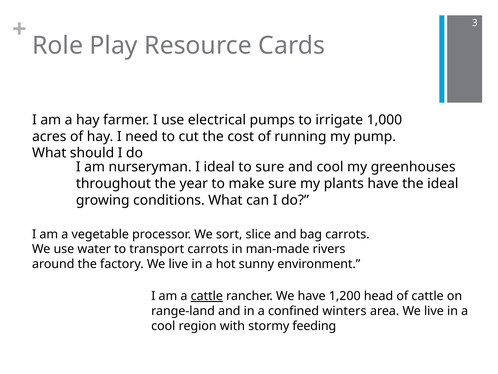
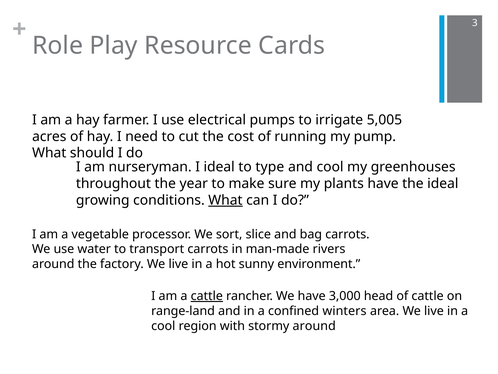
1,000: 1,000 -> 5,005
to sure: sure -> type
What at (225, 200) underline: none -> present
1,200: 1,200 -> 3,000
stormy feeding: feeding -> around
